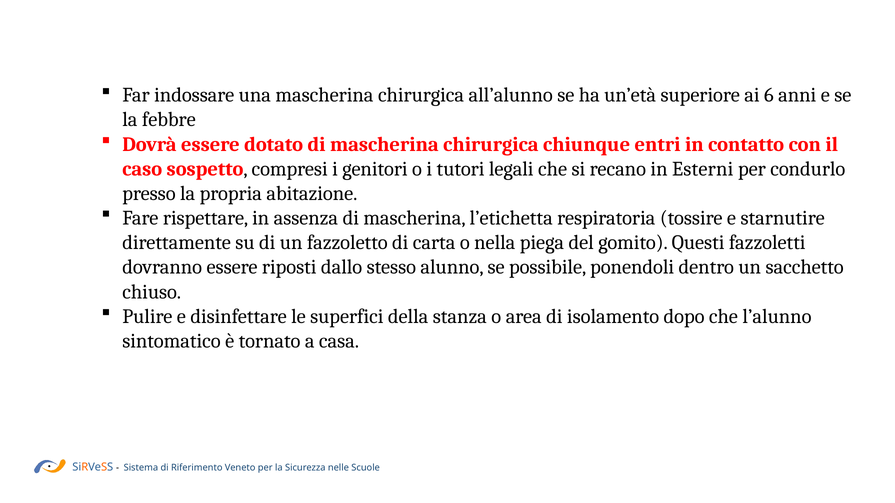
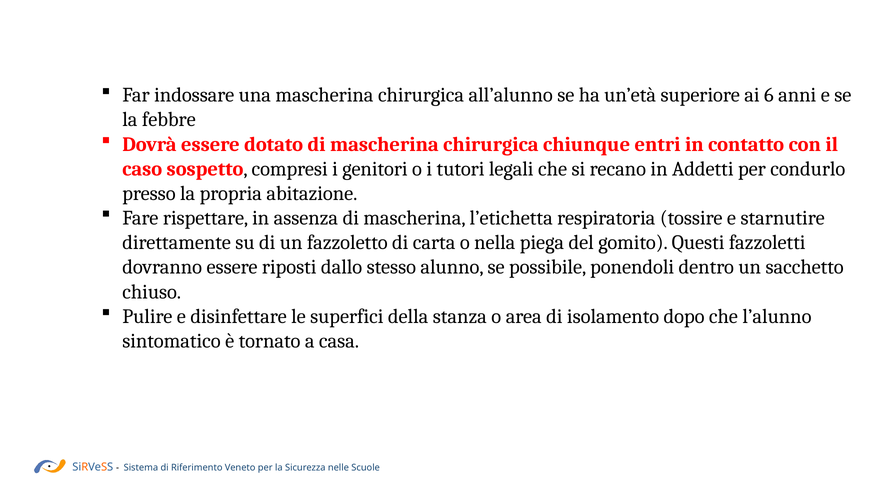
Esterni: Esterni -> Addetti
